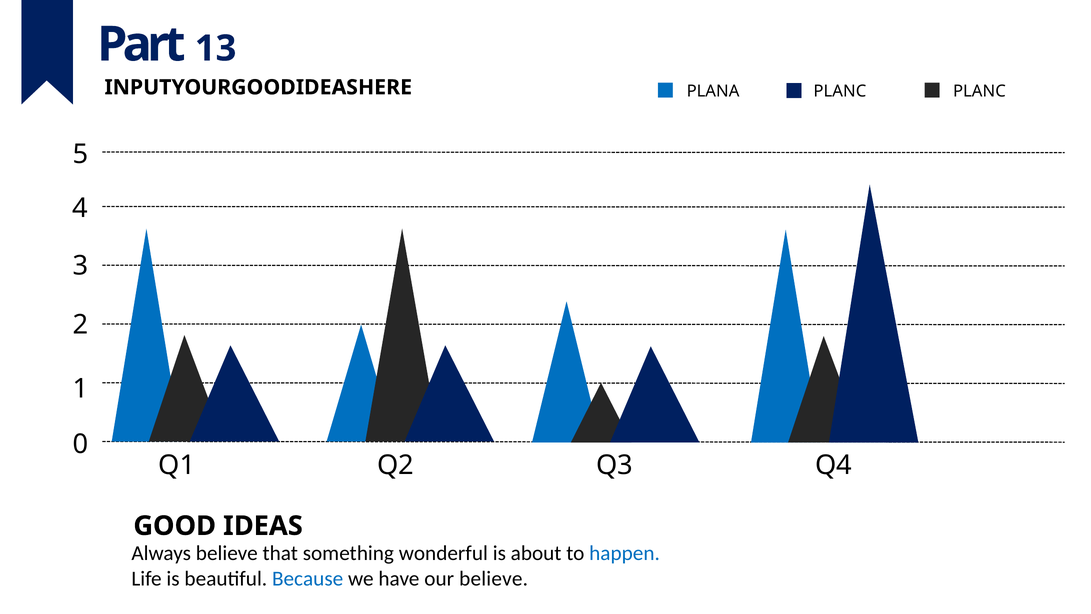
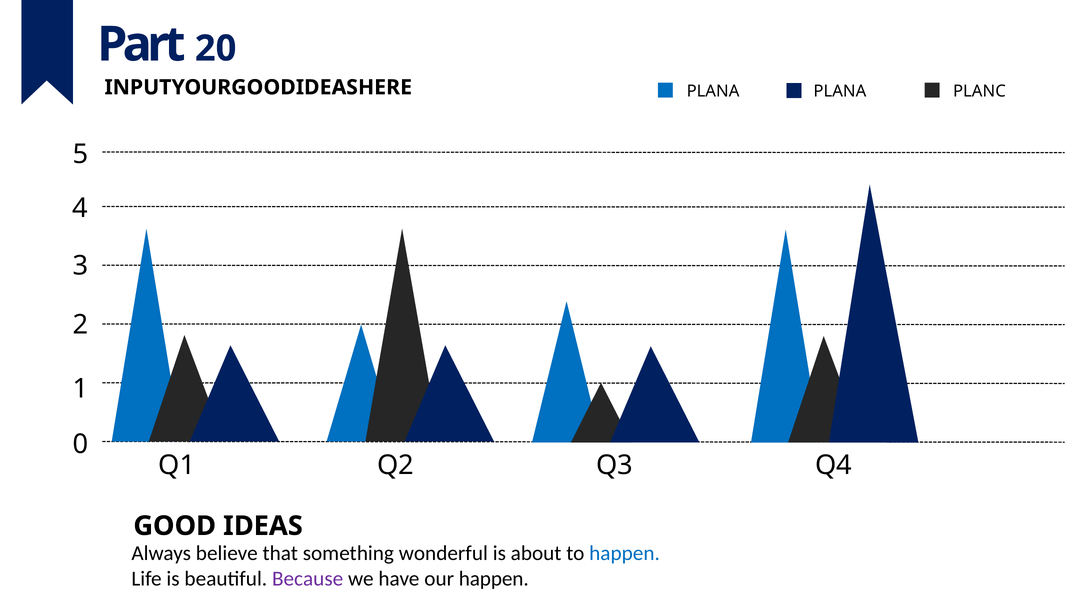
13: 13 -> 20
PLANA PLANC: PLANC -> PLANA
Because colour: blue -> purple
our believe: believe -> happen
